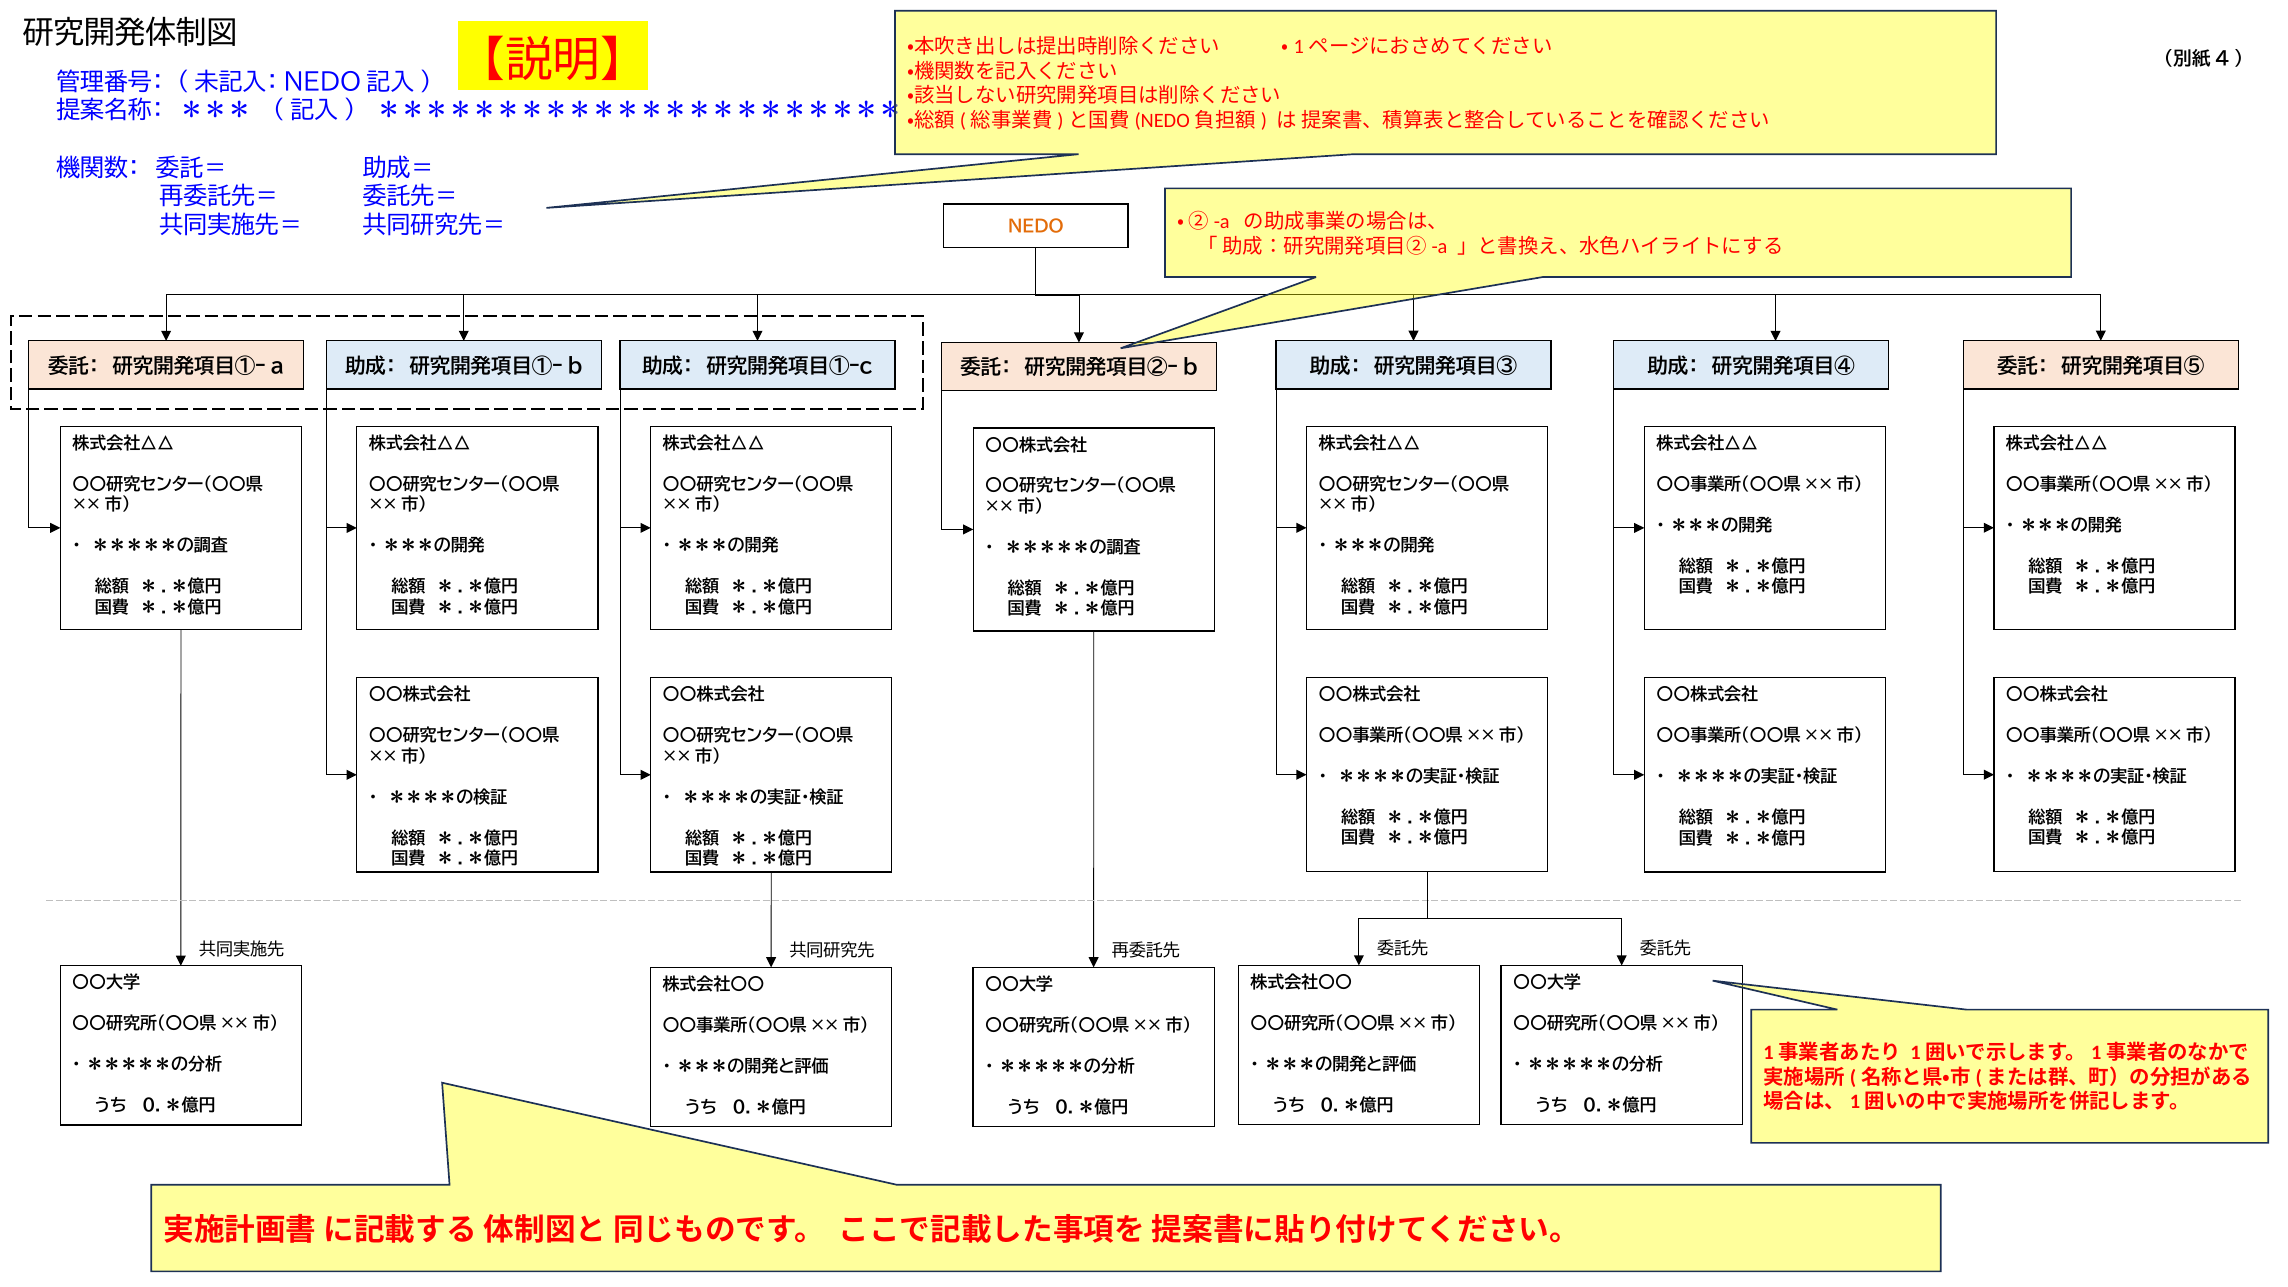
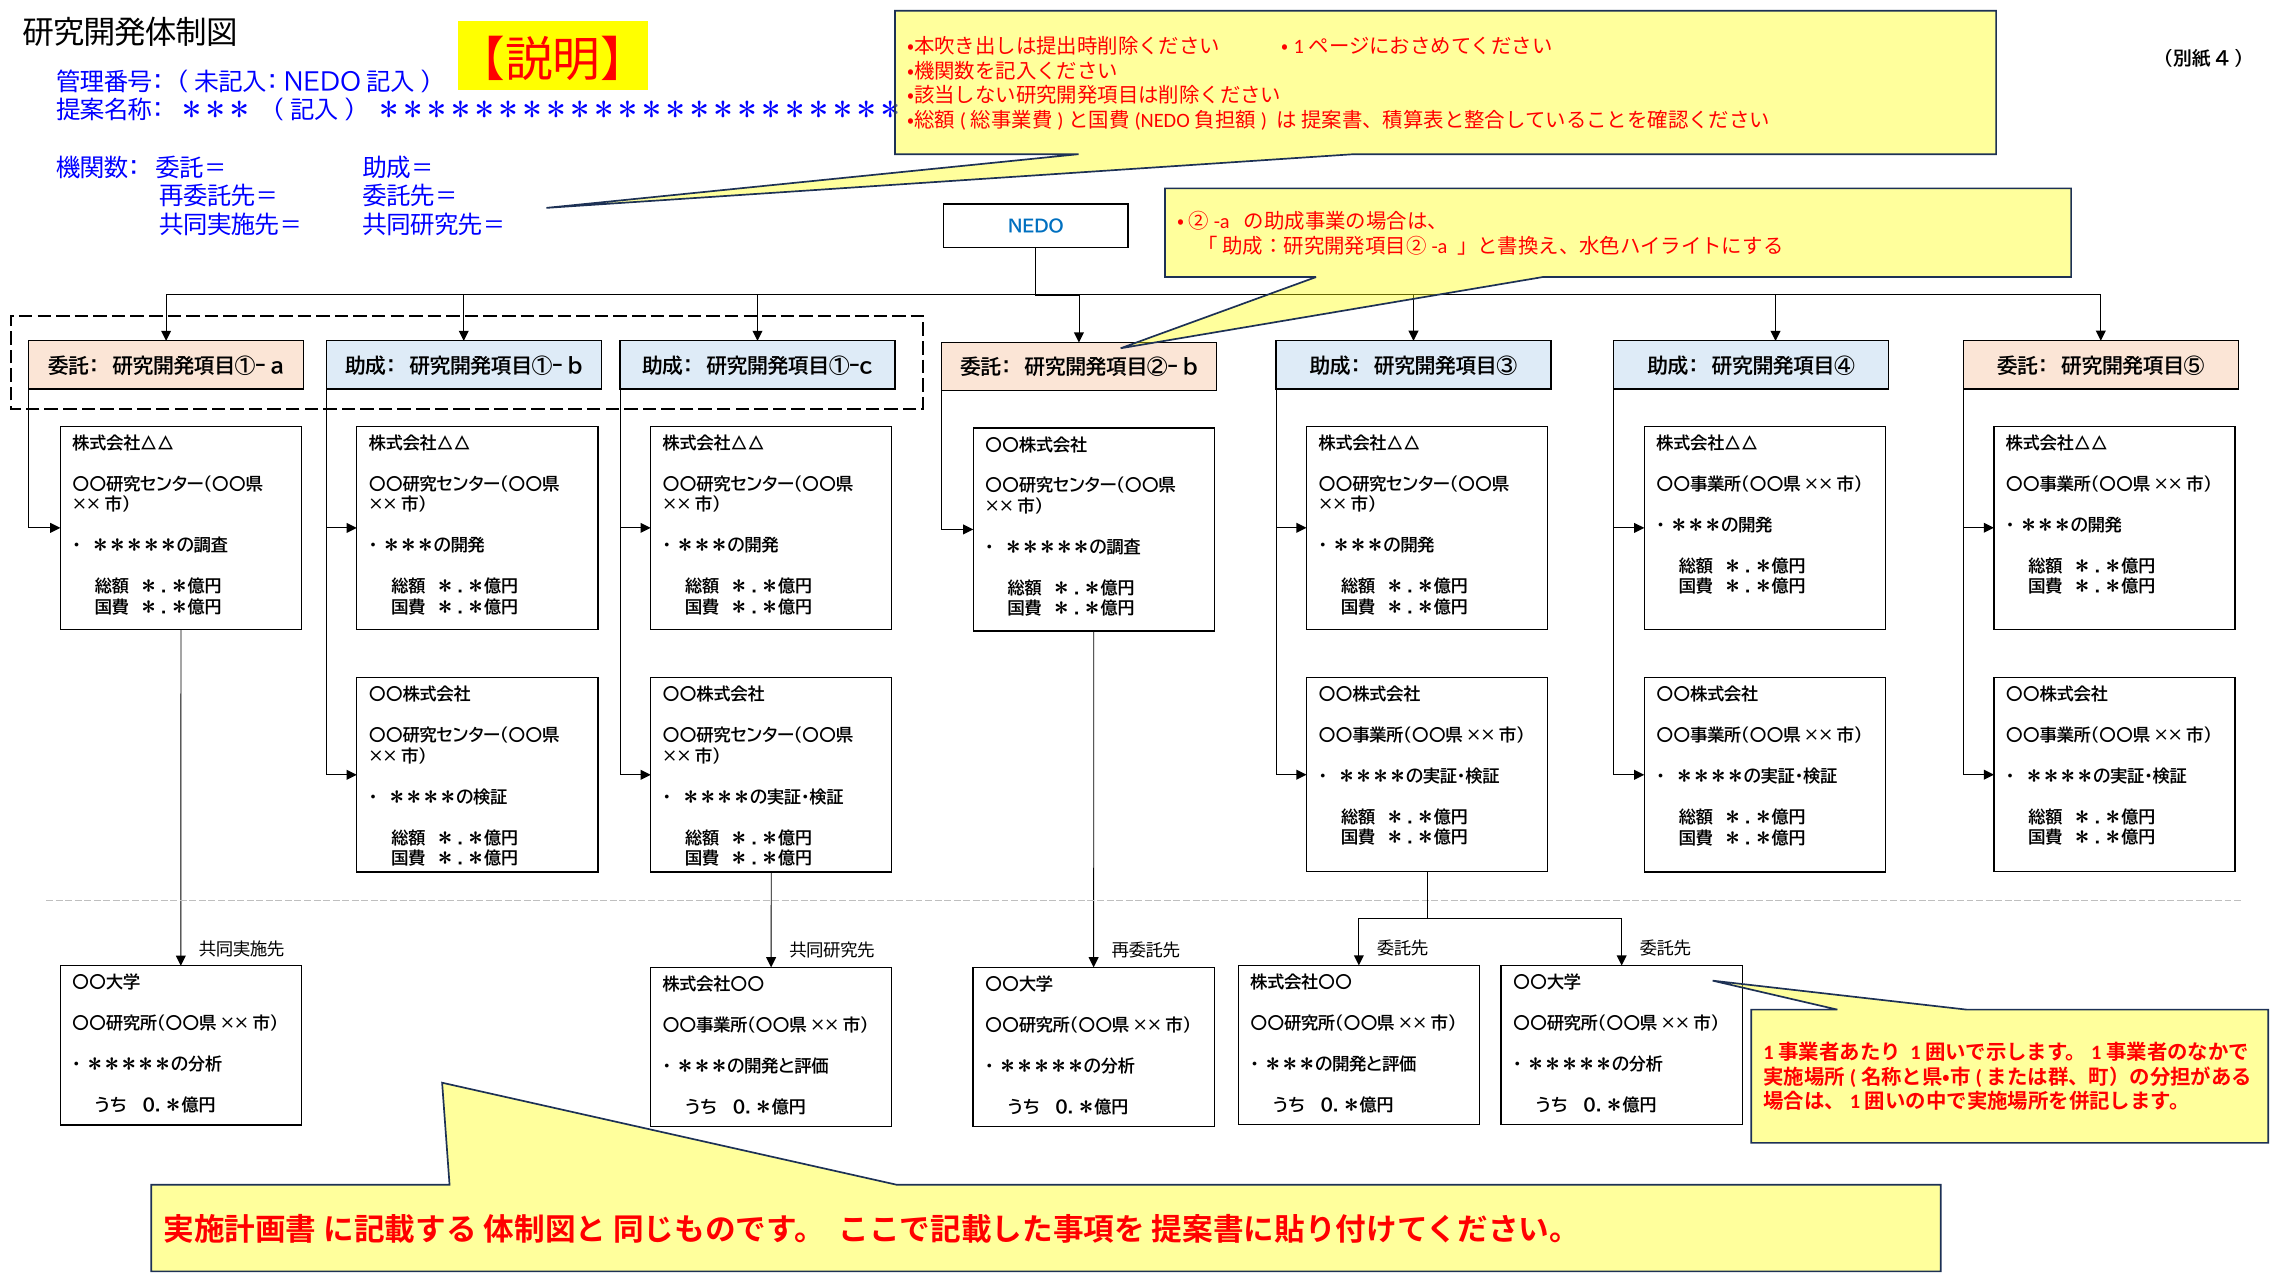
NEDO colour: orange -> blue
